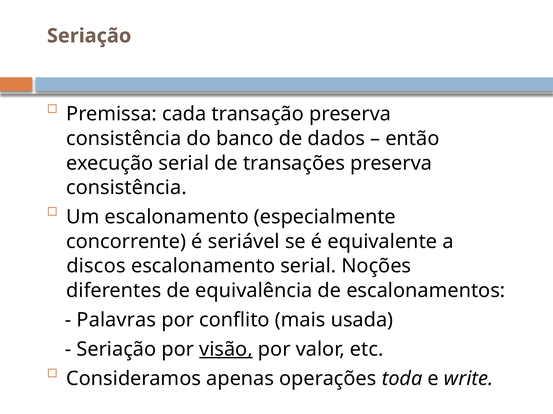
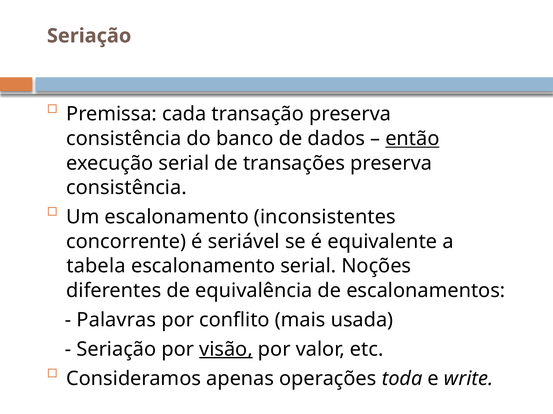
então underline: none -> present
especialmente: especialmente -> inconsistentes
discos: discos -> tabela
